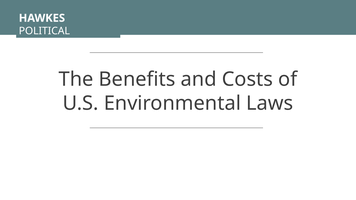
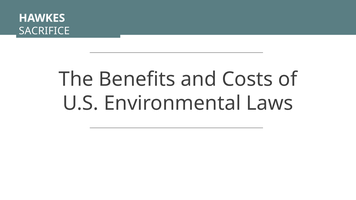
POLITICAL: POLITICAL -> SACRIFICE
